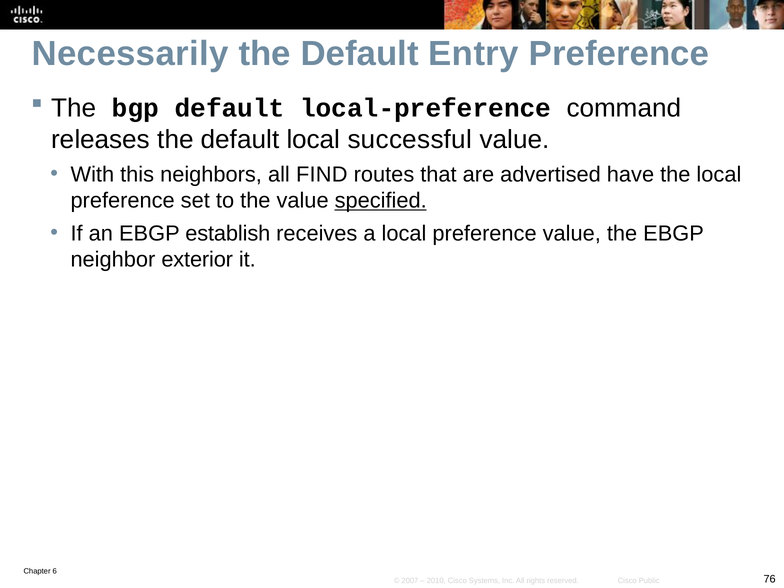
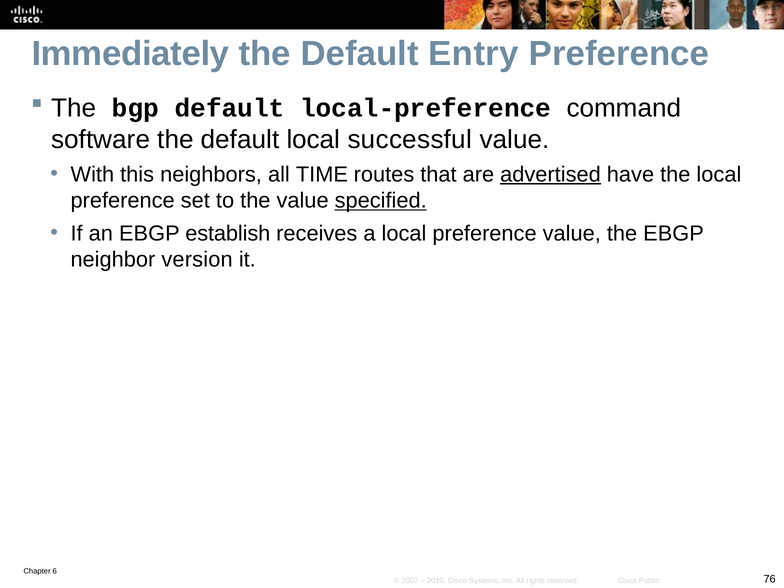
Necessarily: Necessarily -> Immediately
releases: releases -> software
FIND: FIND -> TIME
advertised underline: none -> present
exterior: exterior -> version
